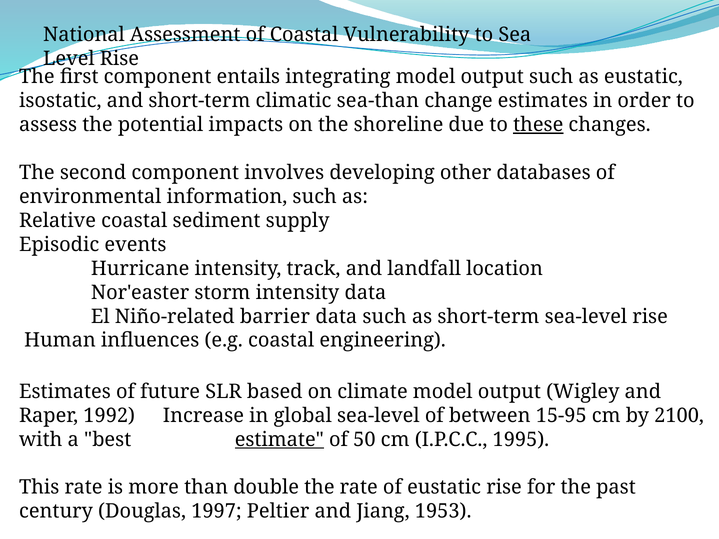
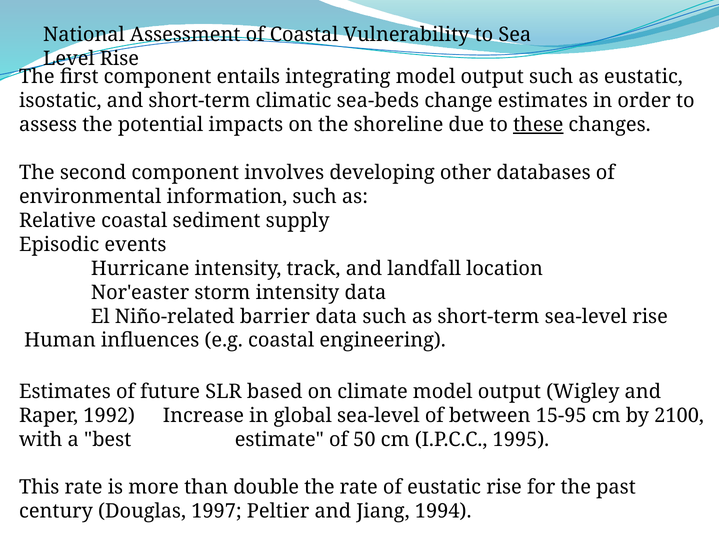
sea-than: sea-than -> sea-beds
estimate underline: present -> none
1953: 1953 -> 1994
